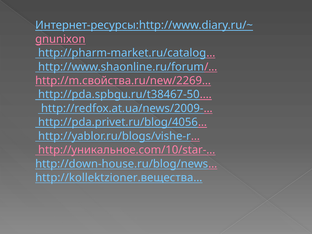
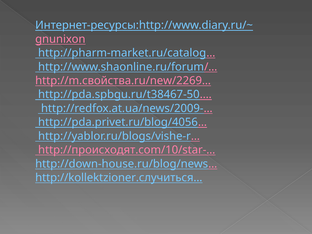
http://уникальное.com/10/star-…: http://уникальное.com/10/star-… -> http://происходят.com/10/star-…
http://kollektzioner.вещества…: http://kollektzioner.вещества… -> http://kollektzioner.случиться…
